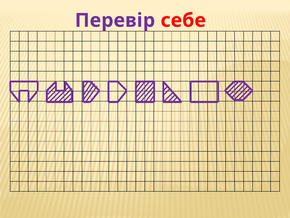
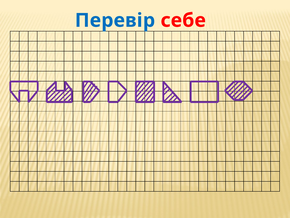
Перевір colour: purple -> blue
